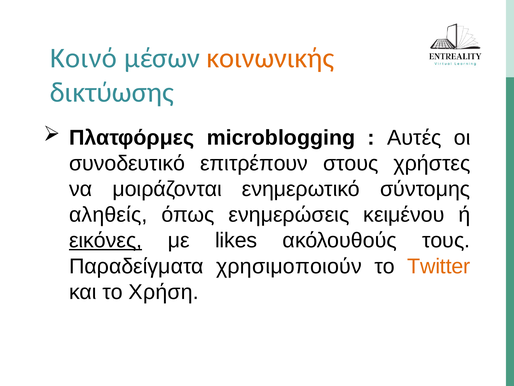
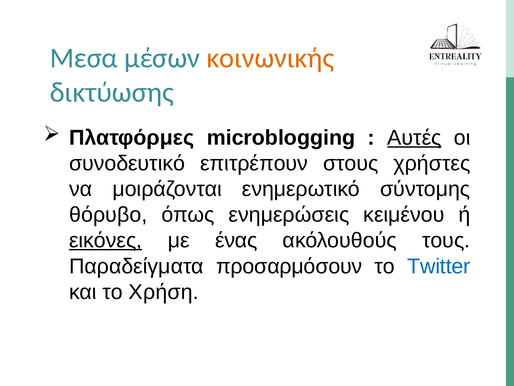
Κοινό: Κοινό -> Μεσα
Αυτές underline: none -> present
αληθείς: αληθείς -> θόρυβο
likes: likes -> ένας
χρησιμοποιούν: χρησιμοποιούν -> προσαρμόσουν
Twitter colour: orange -> blue
